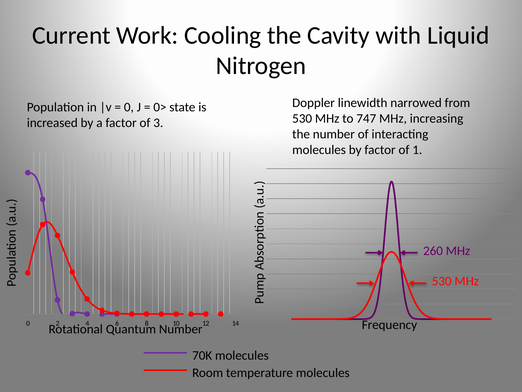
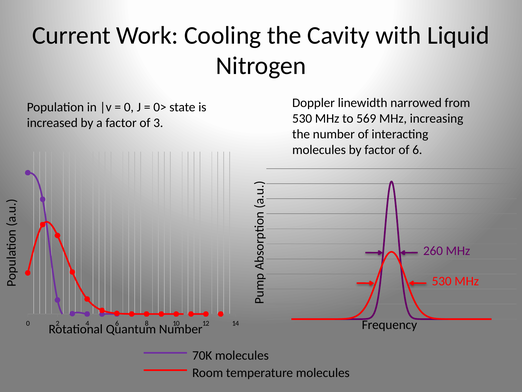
747: 747 -> 569
of 1: 1 -> 6
